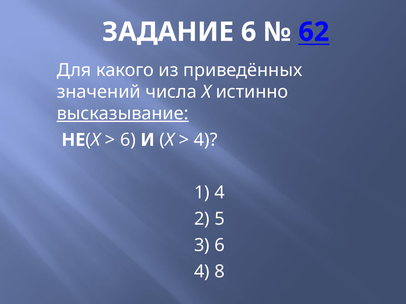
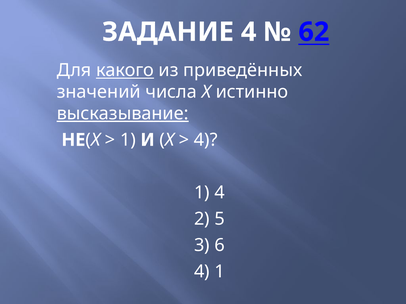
ЗАДАНИЕ 6: 6 -> 4
какого underline: none -> present
6 at (128, 140): 6 -> 1
8 at (220, 272): 8 -> 1
